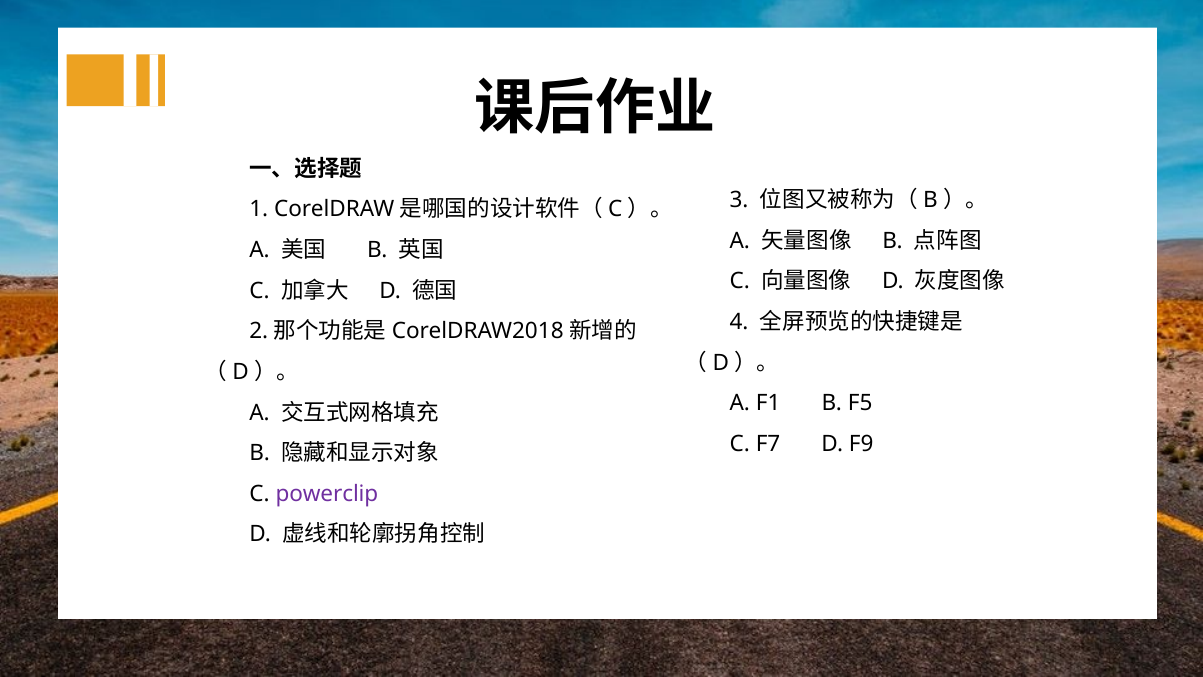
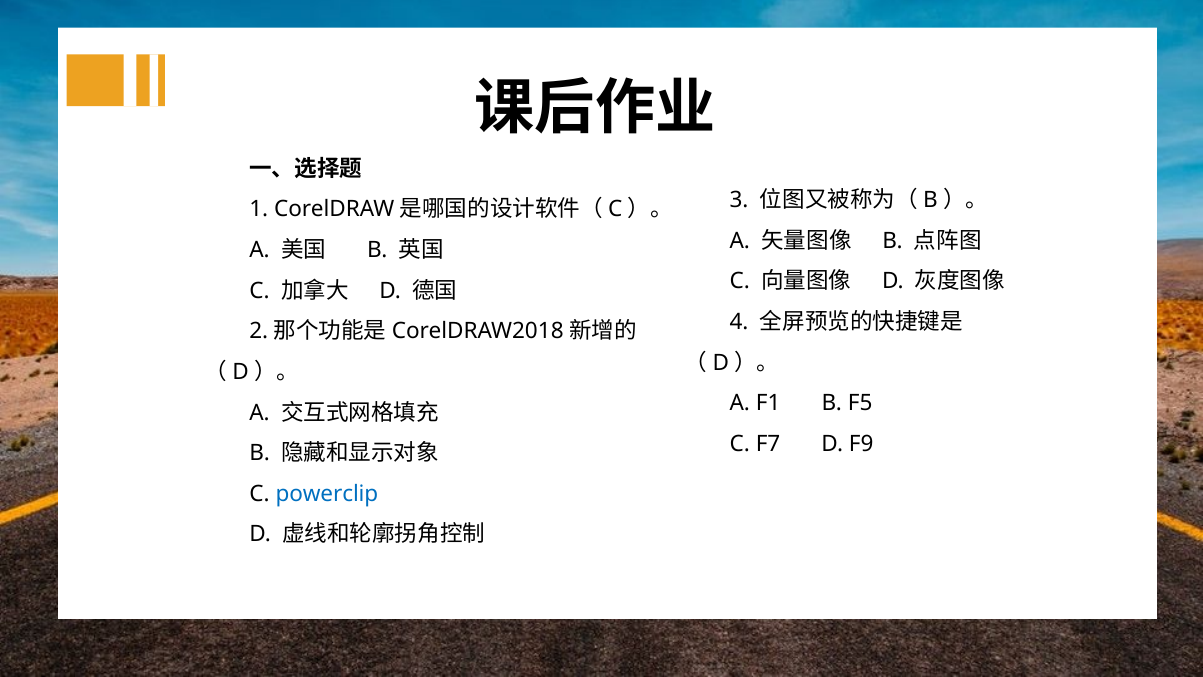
powerclip colour: purple -> blue
